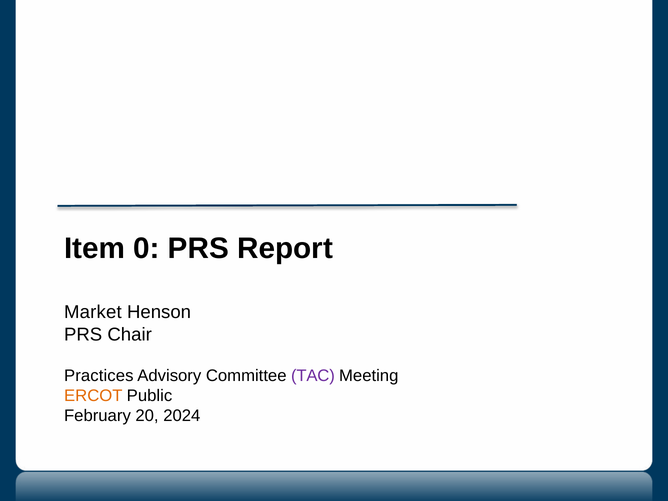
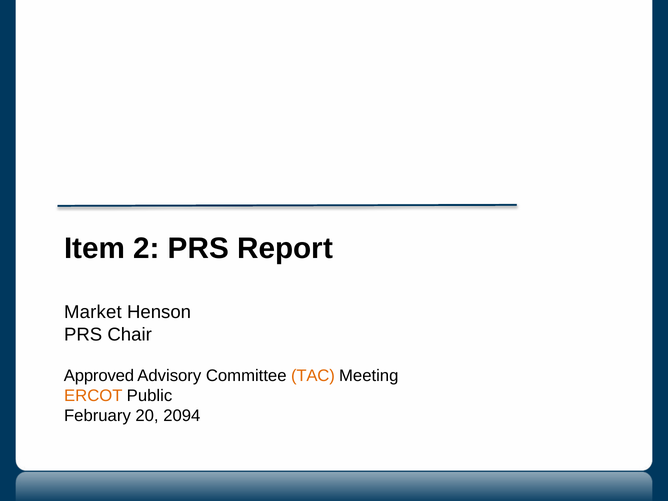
0: 0 -> 2
Practices: Practices -> Approved
TAC colour: purple -> orange
2024: 2024 -> 2094
